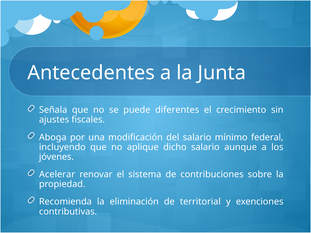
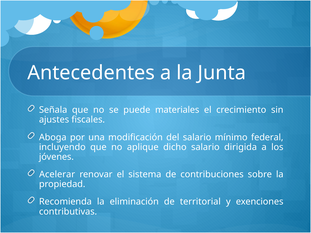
diferentes: diferentes -> materiales
aunque: aunque -> dirigida
